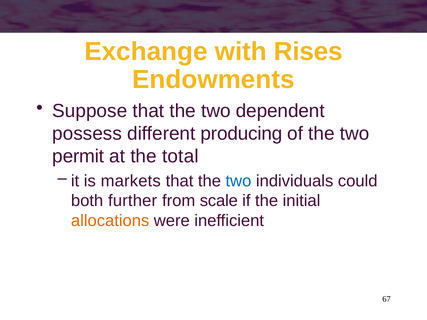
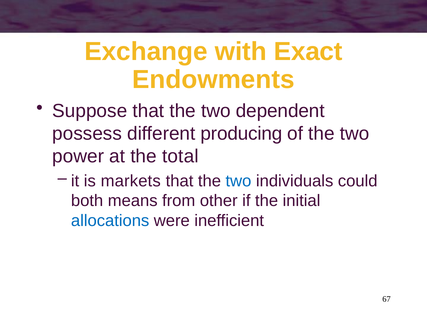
Rises: Rises -> Exact
permit: permit -> power
further: further -> means
scale: scale -> other
allocations colour: orange -> blue
